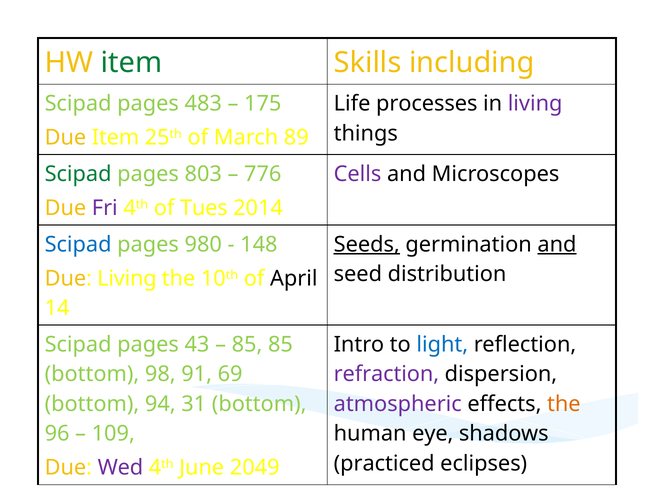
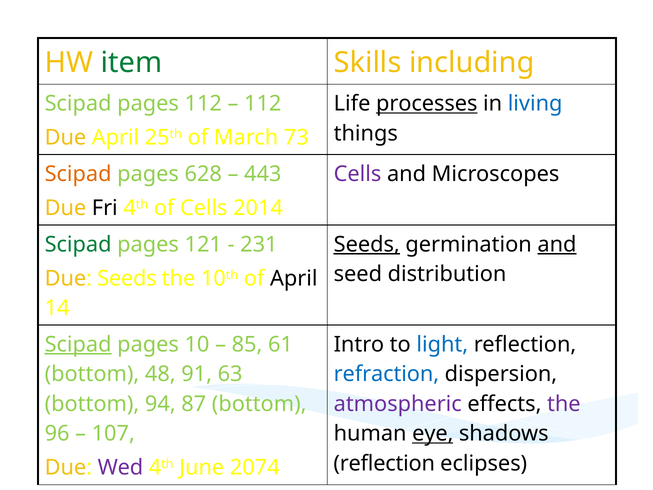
pages 483: 483 -> 112
175 at (263, 104): 175 -> 112
processes underline: none -> present
living at (535, 104) colour: purple -> blue
Due Item: Item -> April
89: 89 -> 73
Scipad at (78, 174) colour: green -> orange
803: 803 -> 628
776: 776 -> 443
Fri colour: purple -> black
of Tues: Tues -> Cells
Scipad at (78, 244) colour: blue -> green
980: 980 -> 121
148: 148 -> 231
Due Living: Living -> Seeds
Scipad at (78, 344) underline: none -> present
43: 43 -> 10
85 85: 85 -> 61
98: 98 -> 48
69: 69 -> 63
refraction colour: purple -> blue
31: 31 -> 87
the at (564, 404) colour: orange -> purple
109: 109 -> 107
eye underline: none -> present
practiced at (384, 463): practiced -> reflection
2049: 2049 -> 2074
